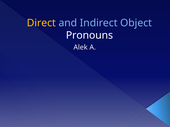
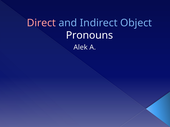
Direct colour: yellow -> pink
